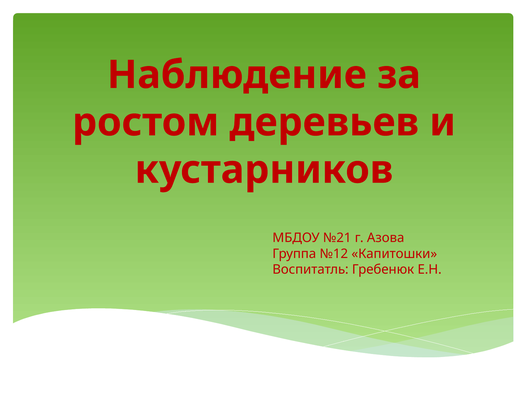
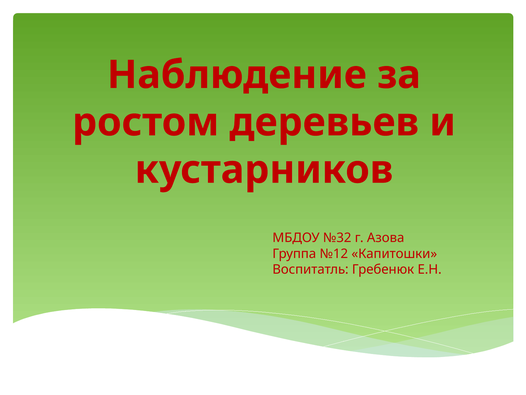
№21: №21 -> №32
